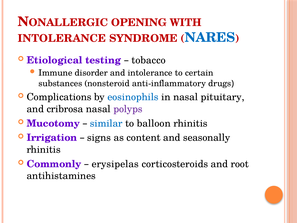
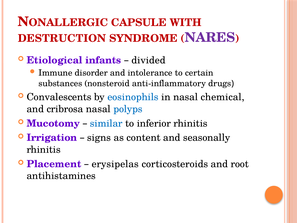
OPENING: OPENING -> CAPSULE
INTOLERANCE at (62, 38): INTOLERANCE -> DESTRUCTION
NARES colour: blue -> purple
testing: testing -> infants
tobacco: tobacco -> divided
Complications: Complications -> Convalescents
pituitary: pituitary -> chemical
polyps colour: purple -> blue
balloon: balloon -> inferior
Commonly: Commonly -> Placement
